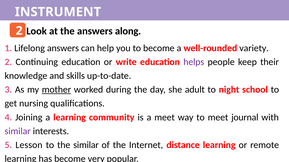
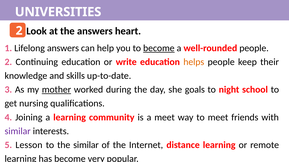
INSTRUMENT: INSTRUMENT -> UNIVERSITIES
along: along -> heart
become at (159, 48) underline: none -> present
well-rounded variety: variety -> people
helps colour: purple -> orange
adult: adult -> goals
journal: journal -> friends
